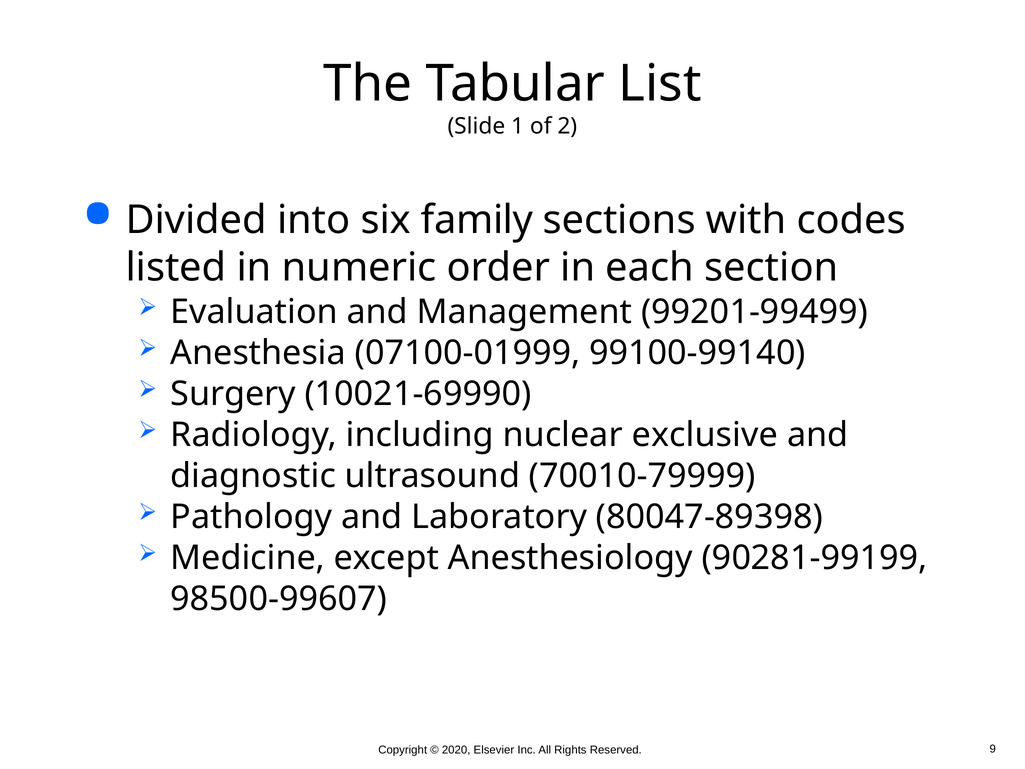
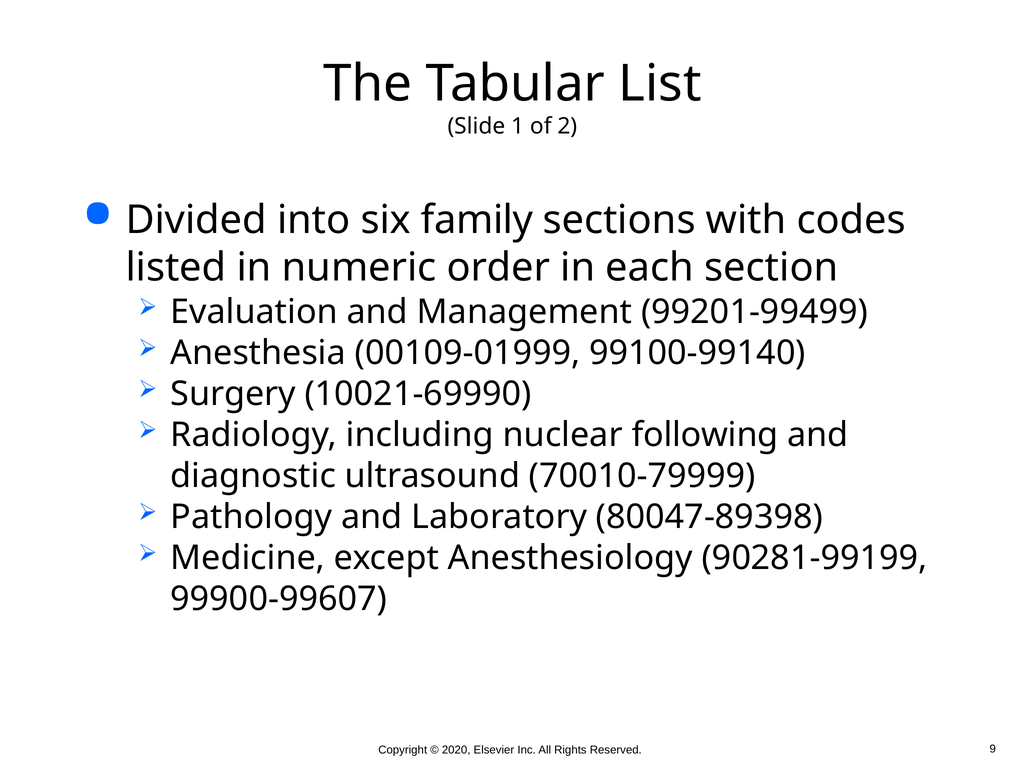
07100-01999: 07100-01999 -> 00109-01999
exclusive: exclusive -> following
98500-99607: 98500-99607 -> 99900-99607
